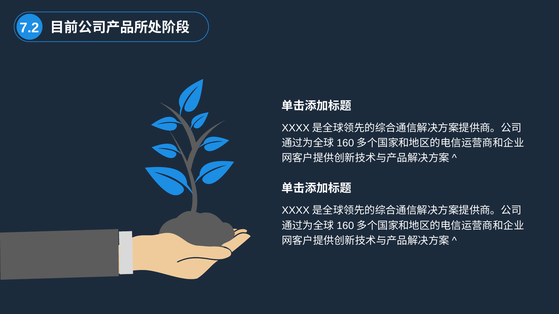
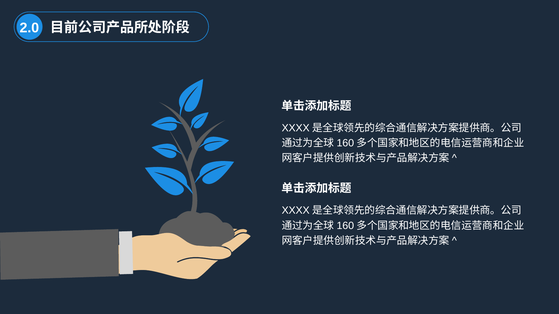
7.2: 7.2 -> 2.0
